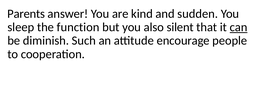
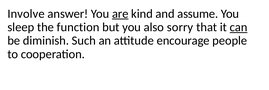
Parents: Parents -> Involve
are underline: none -> present
sudden: sudden -> assume
silent: silent -> sorry
